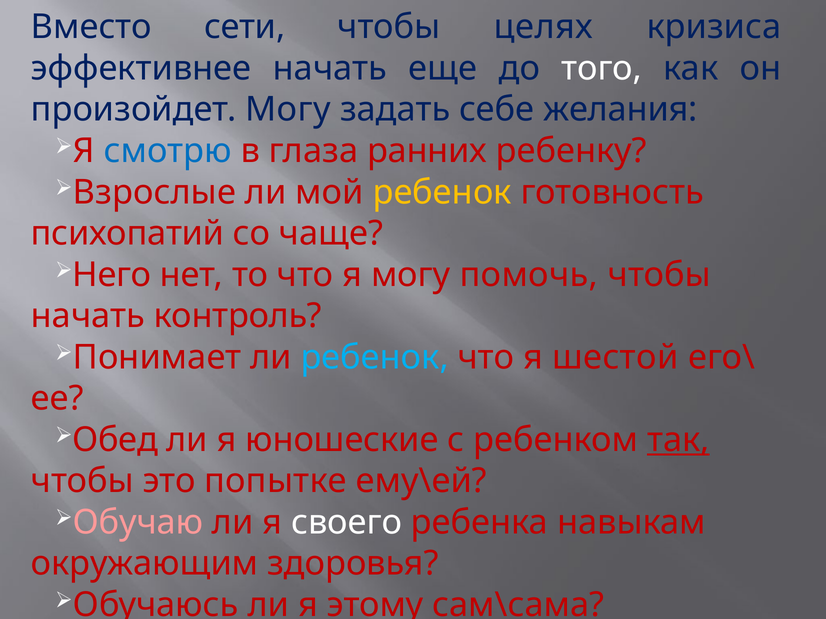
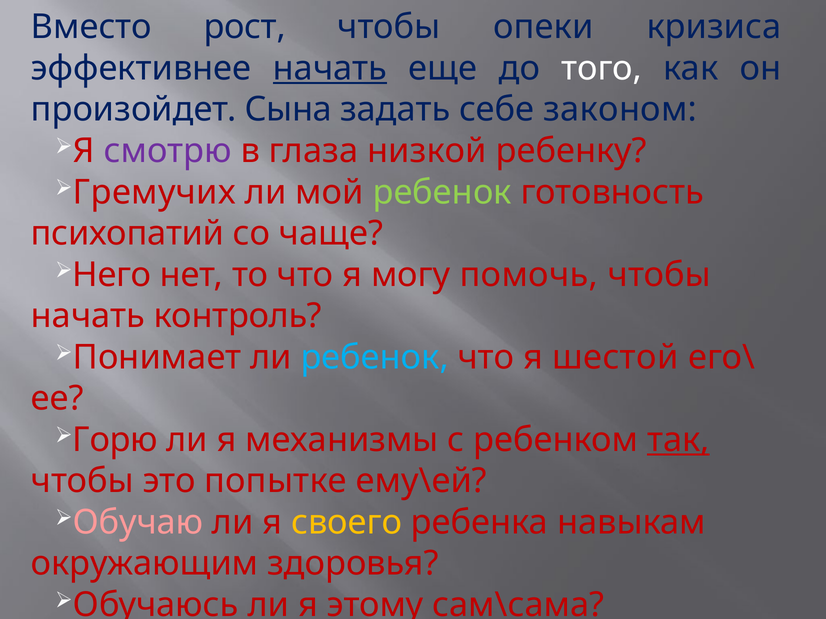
сети: сети -> рост
целях: целях -> опеки
начать at (330, 68) underline: none -> present
произойдет Могу: Могу -> Сына
желания: желания -> законом
смотрю colour: blue -> purple
ранних: ранних -> низкой
Взрослые: Взрослые -> Гремучих
ребенок at (442, 192) colour: yellow -> light green
Обед: Обед -> Горю
юношеские: юношеские -> механизмы
своего colour: white -> yellow
